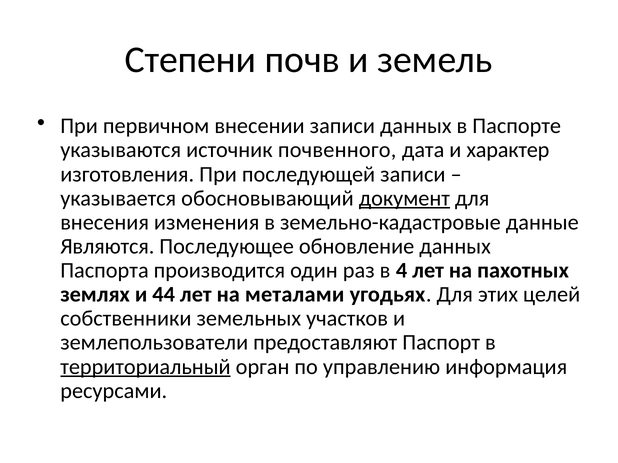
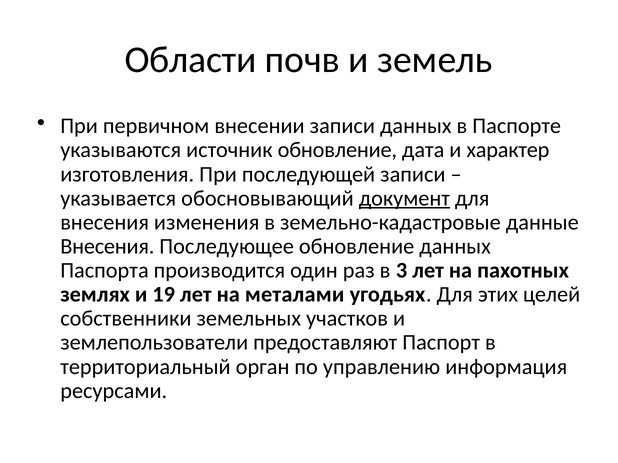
Степени: Степени -> Области
источник почвенного: почвенного -> обновление
Являются at (107, 247): Являются -> Внесения
4: 4 -> 3
44: 44 -> 19
территориальный underline: present -> none
